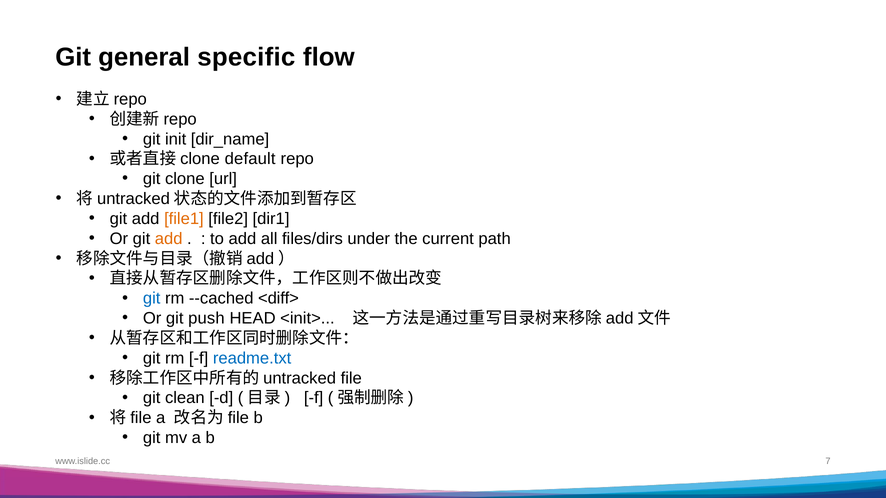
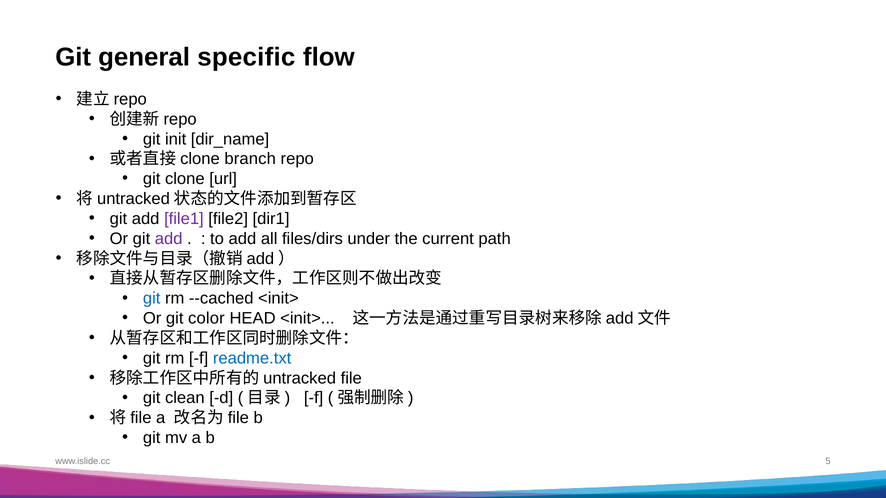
default: default -> branch
file1 colour: orange -> purple
add at (169, 239) colour: orange -> purple
--cached <diff>: <diff> -> <init>
push: push -> color
7: 7 -> 5
